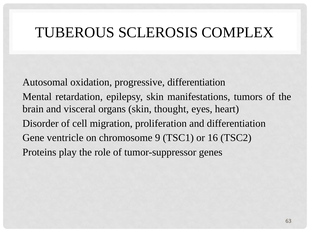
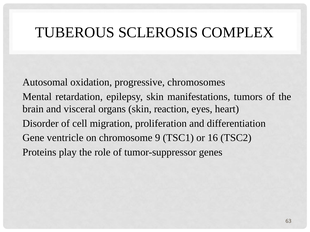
progressive differentiation: differentiation -> chromosomes
thought: thought -> reaction
